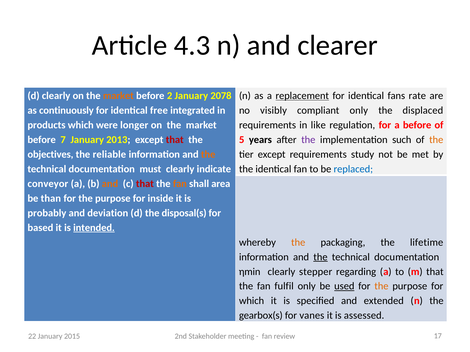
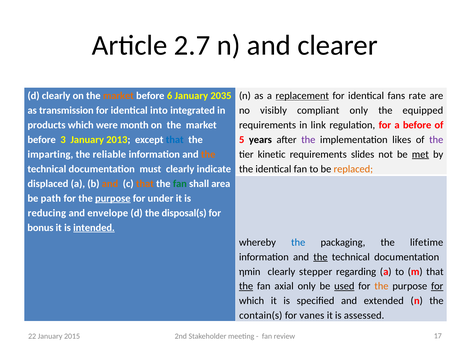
4.3: 4.3 -> 2.7
2: 2 -> 6
2078: 2078 -> 2035
continuously: continuously -> transmission
free: free -> into
displaced: displaced -> equipped
longer: longer -> month
like: like -> link
7: 7 -> 3
that at (175, 140) colour: red -> blue
such: such -> likes
the at (436, 140) colour: orange -> purple
objectives: objectives -> imparting
tier except: except -> kinetic
study: study -> slides
met underline: none -> present
replaced colour: blue -> orange
conveyor: conveyor -> displaced
that at (145, 184) colour: red -> orange
fan at (180, 184) colour: orange -> green
than: than -> path
purpose at (113, 199) underline: none -> present
inside: inside -> under
probably: probably -> reducing
deviation: deviation -> envelope
based: based -> bonus
the at (298, 243) colour: orange -> blue
the at (246, 287) underline: none -> present
fulfil: fulfil -> axial
for at (437, 287) underline: none -> present
gearbox(s: gearbox(s -> contain(s
